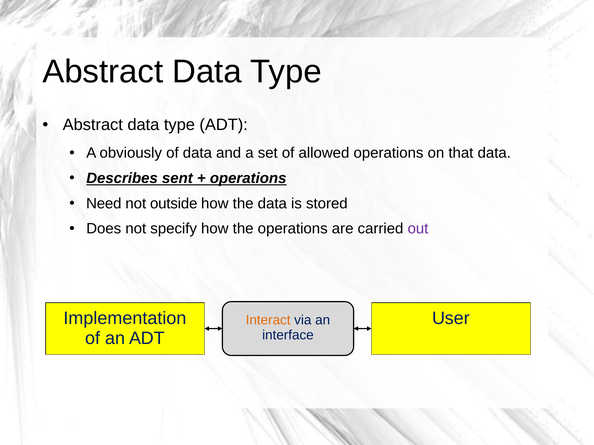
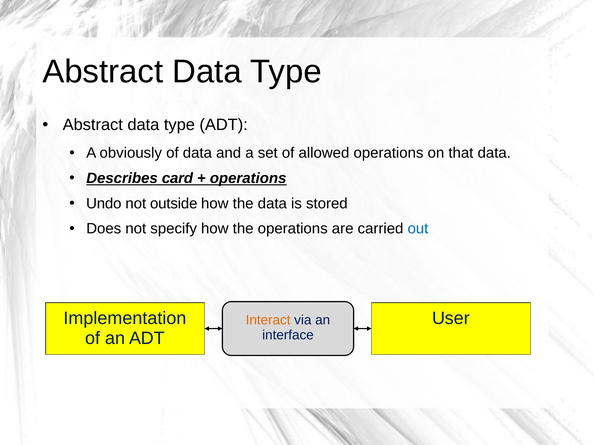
sent: sent -> card
Need: Need -> Undo
out colour: purple -> blue
